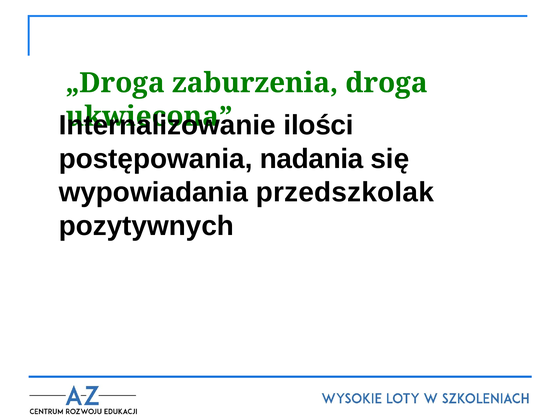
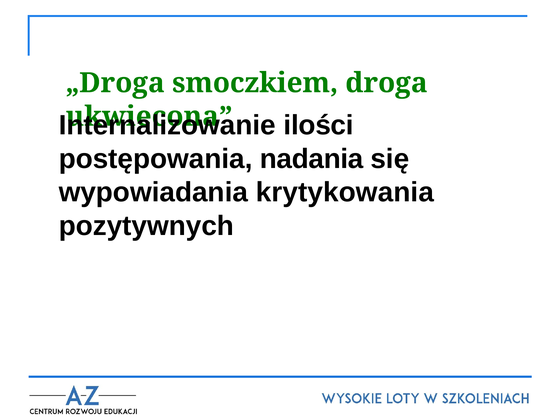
zaburzenia: zaburzenia -> smoczkiem
przedszkolak: przedszkolak -> krytykowania
